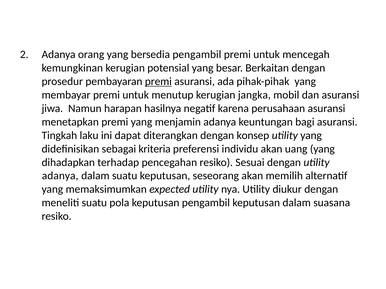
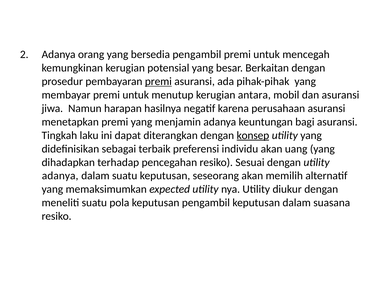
jangka: jangka -> antara
konsep underline: none -> present
kriteria: kriteria -> terbaik
